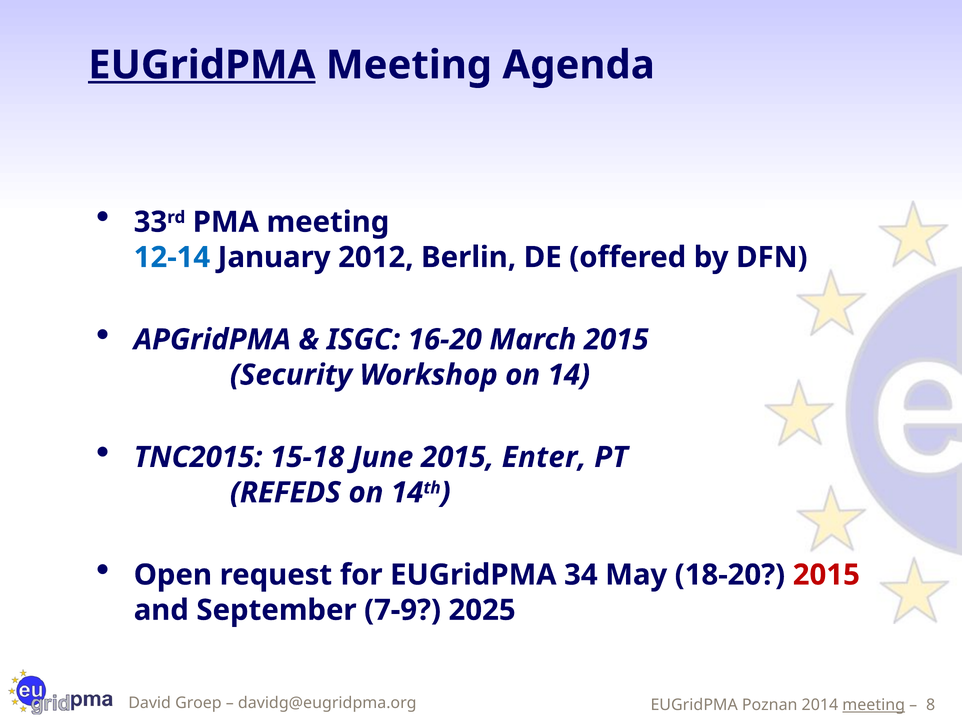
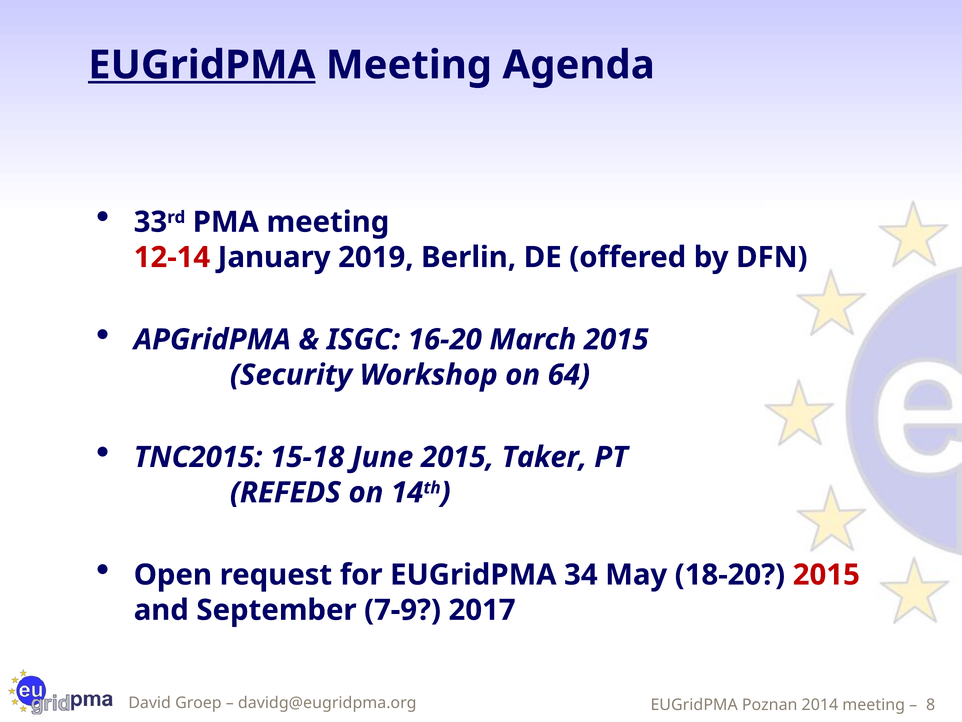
12-14 colour: blue -> red
2012: 2012 -> 2019
Workshop on 14: 14 -> 64
Enter: Enter -> Taker
2025: 2025 -> 2017
meeting at (874, 705) underline: present -> none
